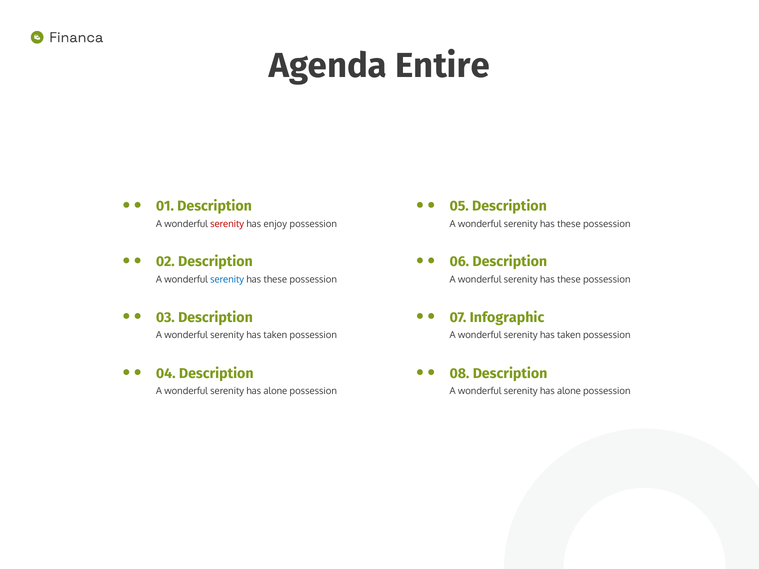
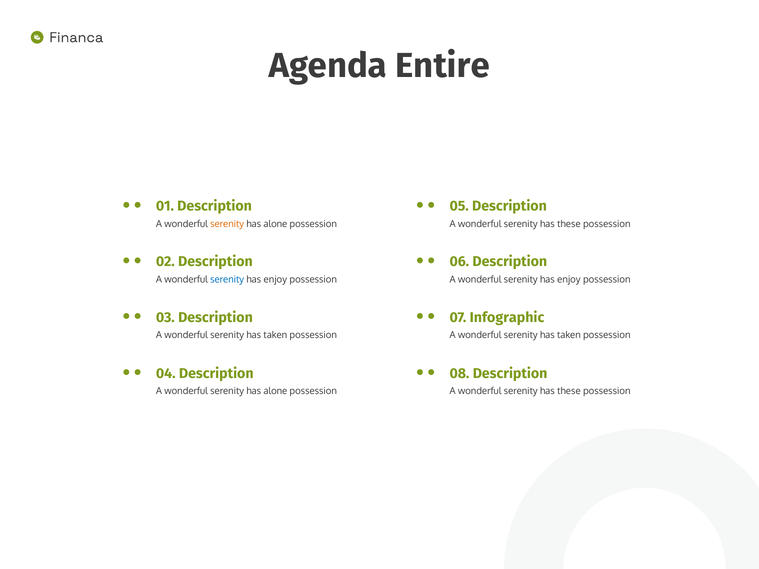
serenity at (227, 224) colour: red -> orange
enjoy at (275, 224): enjoy -> alone
these at (275, 280): these -> enjoy
these at (569, 280): these -> enjoy
alone at (569, 392): alone -> these
